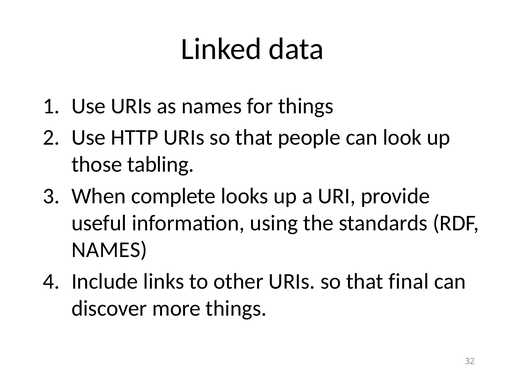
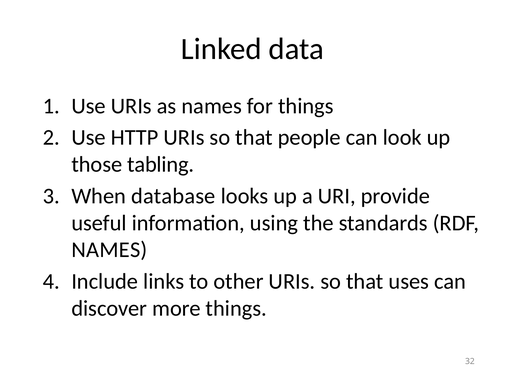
complete: complete -> database
final: final -> uses
